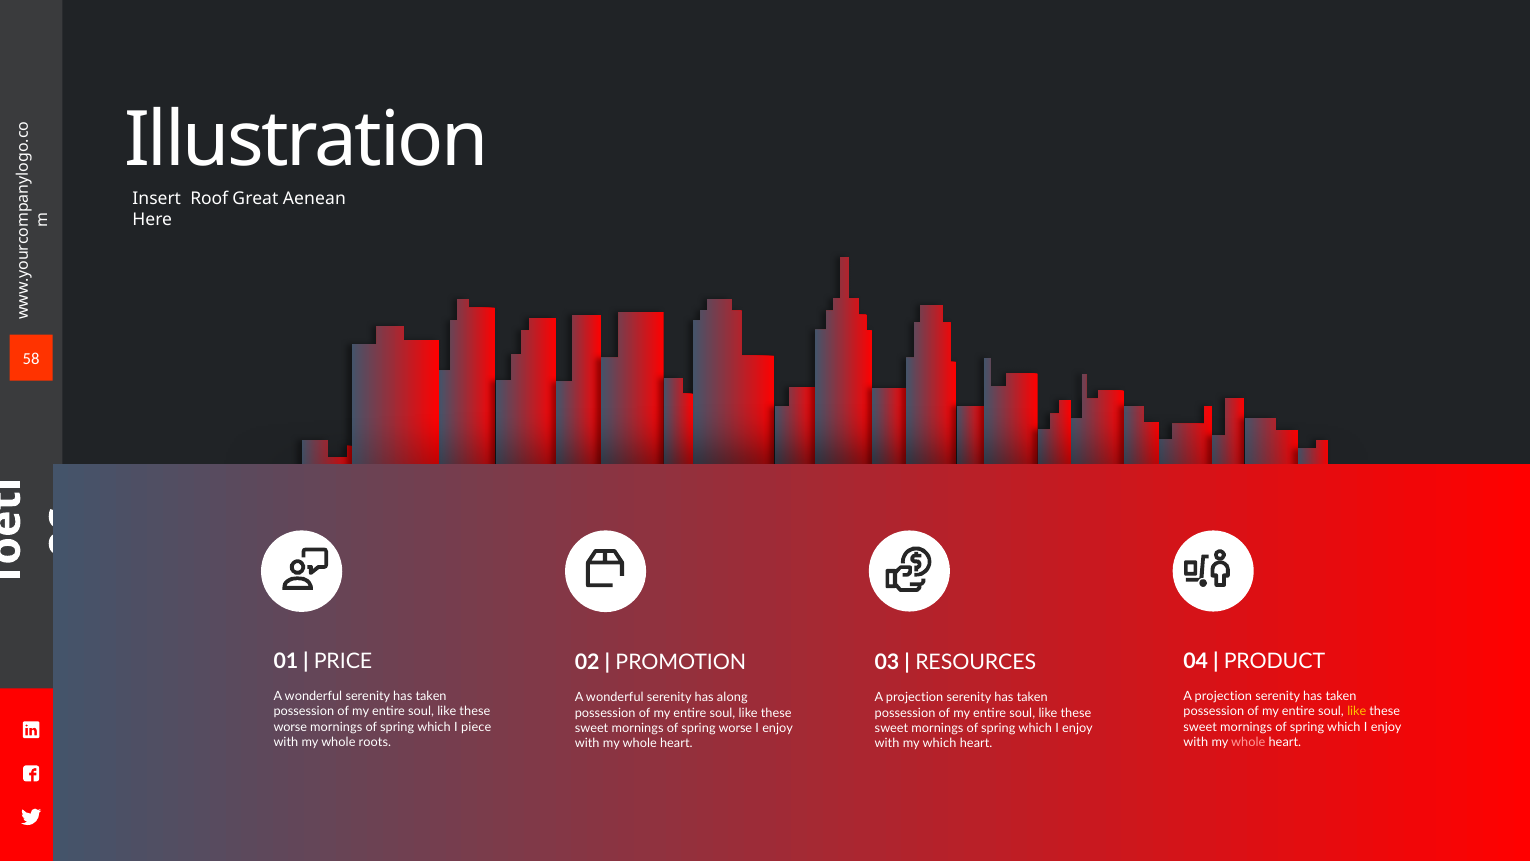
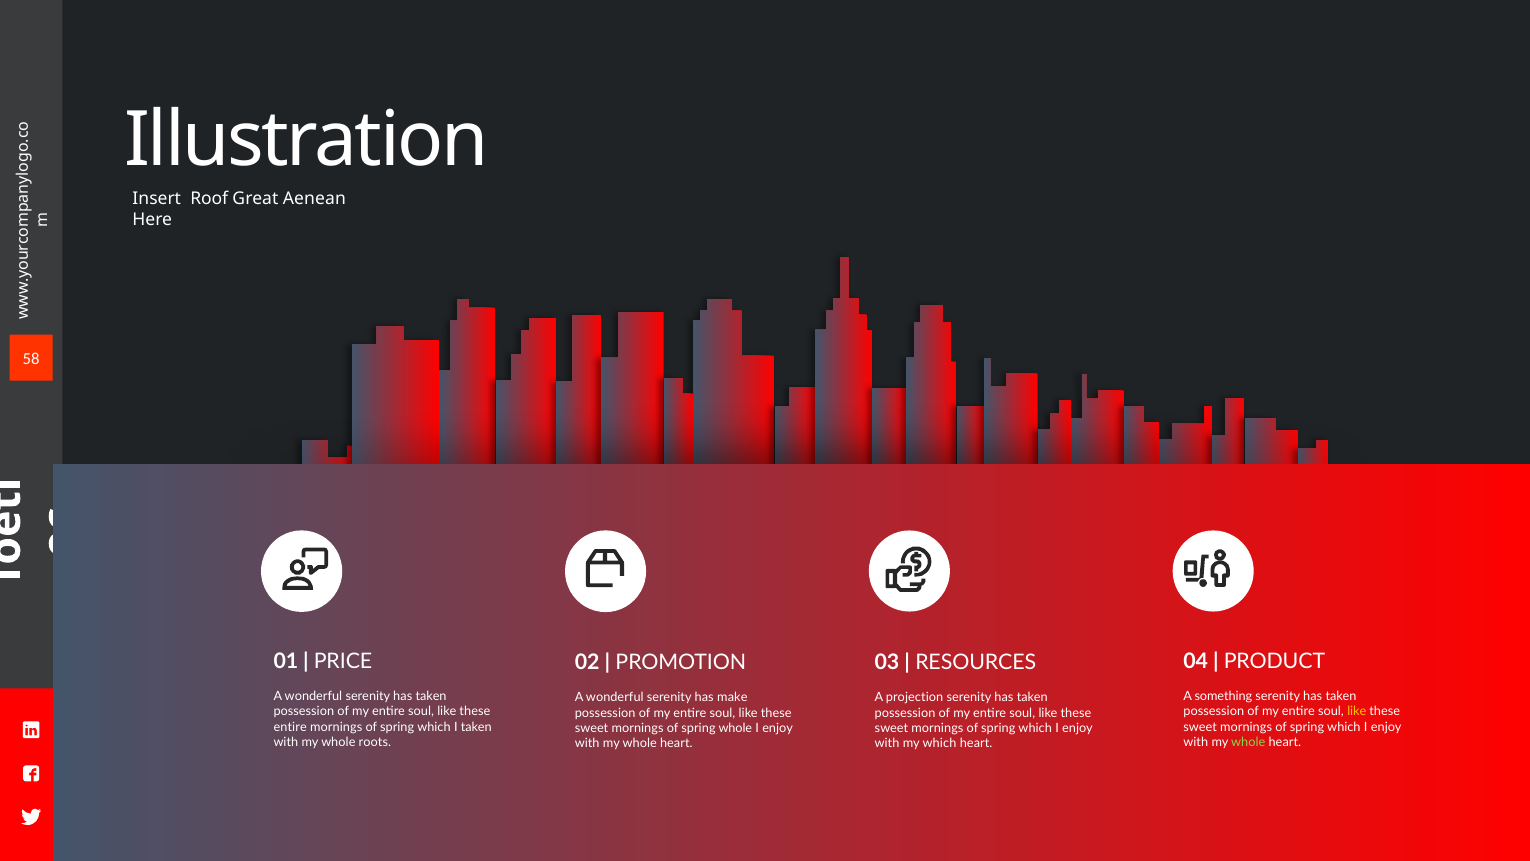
projection at (1223, 696): projection -> something
along: along -> make
worse at (290, 727): worse -> entire
I piece: piece -> taken
spring worse: worse -> whole
whole at (1248, 742) colour: pink -> light green
